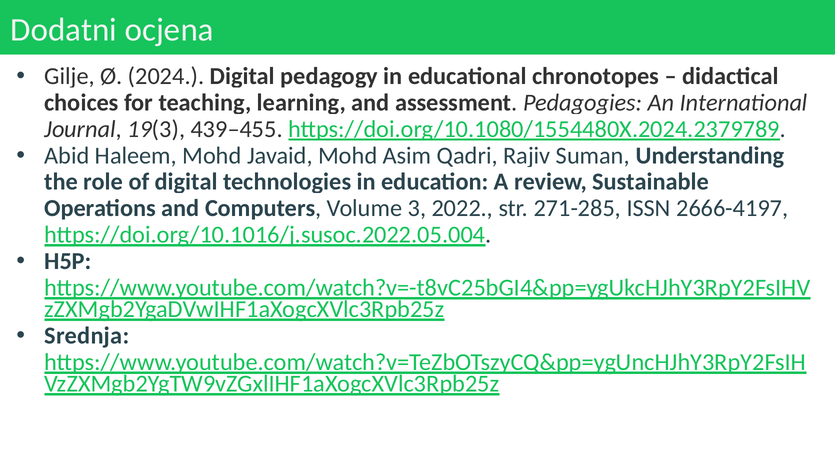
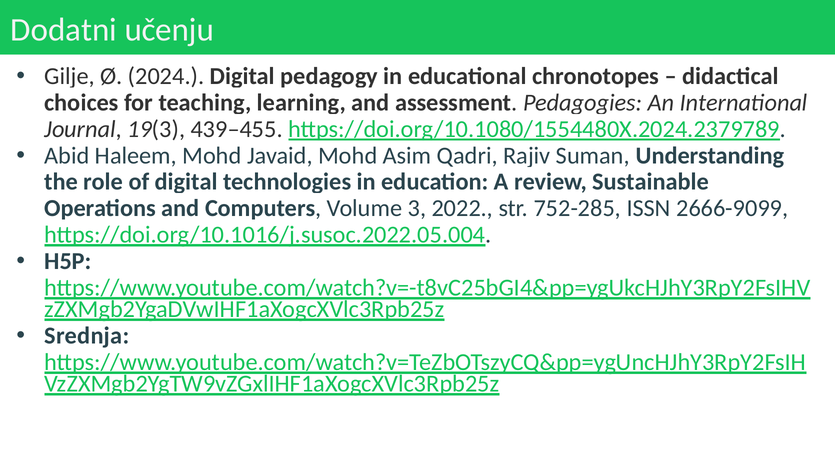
ocjena: ocjena -> učenju
271-285: 271-285 -> 752-285
2666-4197: 2666-4197 -> 2666-9099
